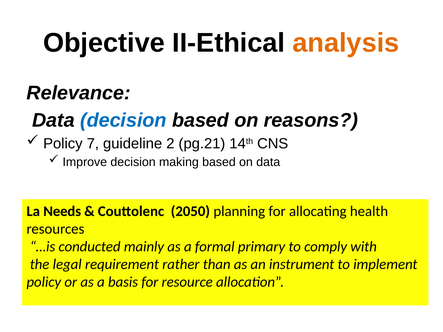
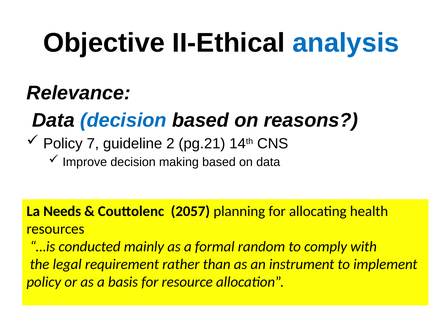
analysis colour: orange -> blue
2050: 2050 -> 2057
primary: primary -> random
